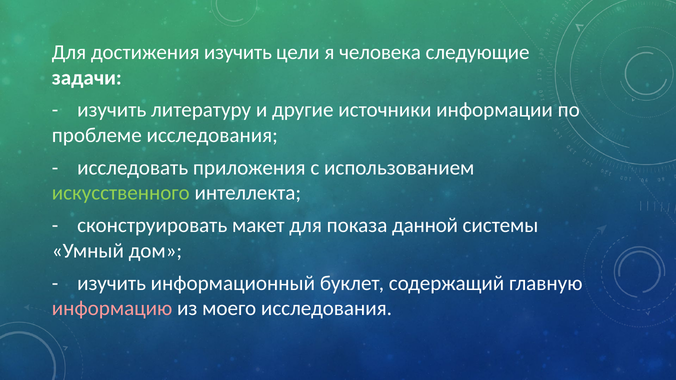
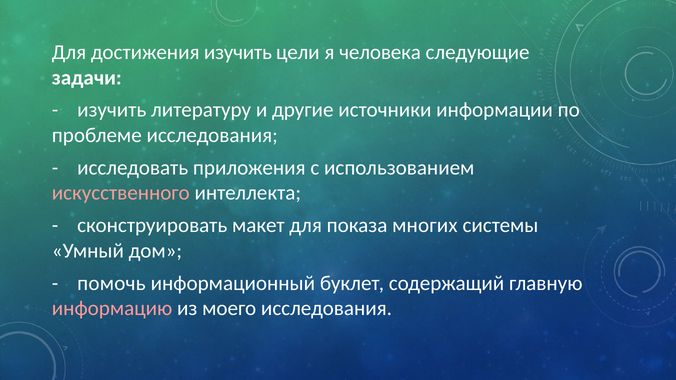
искусственного colour: light green -> pink
данной: данной -> многих
изучить at (112, 283): изучить -> помочь
